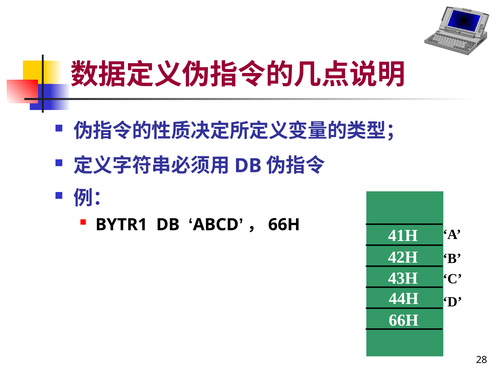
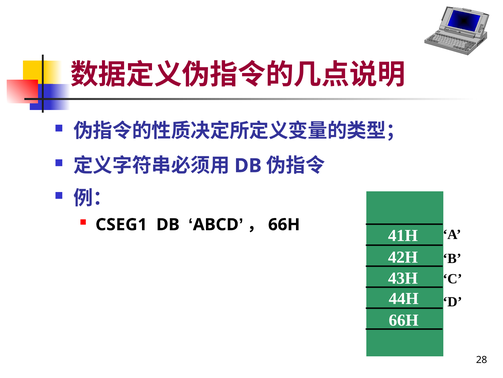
BYTR1: BYTR1 -> CSEG1
